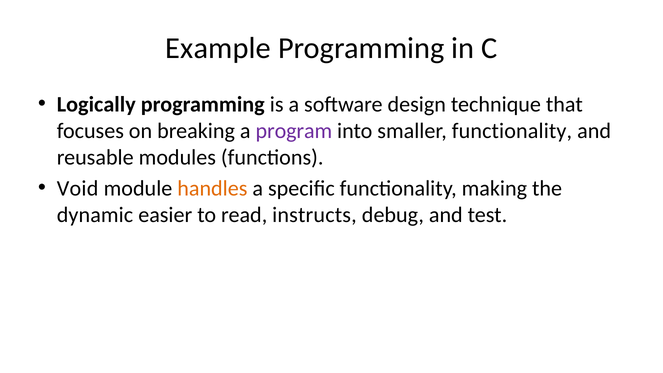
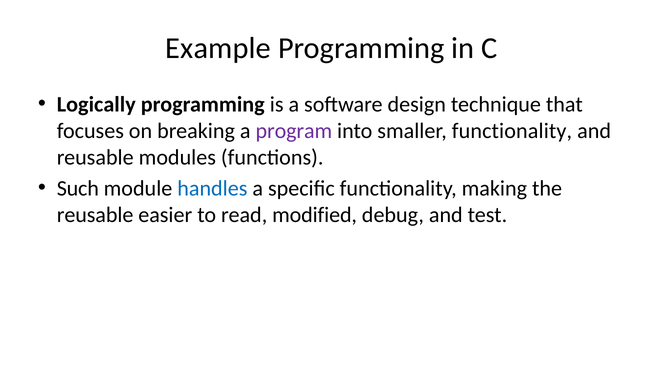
Void: Void -> Such
handles colour: orange -> blue
dynamic at (95, 215): dynamic -> reusable
instructs: instructs -> modified
